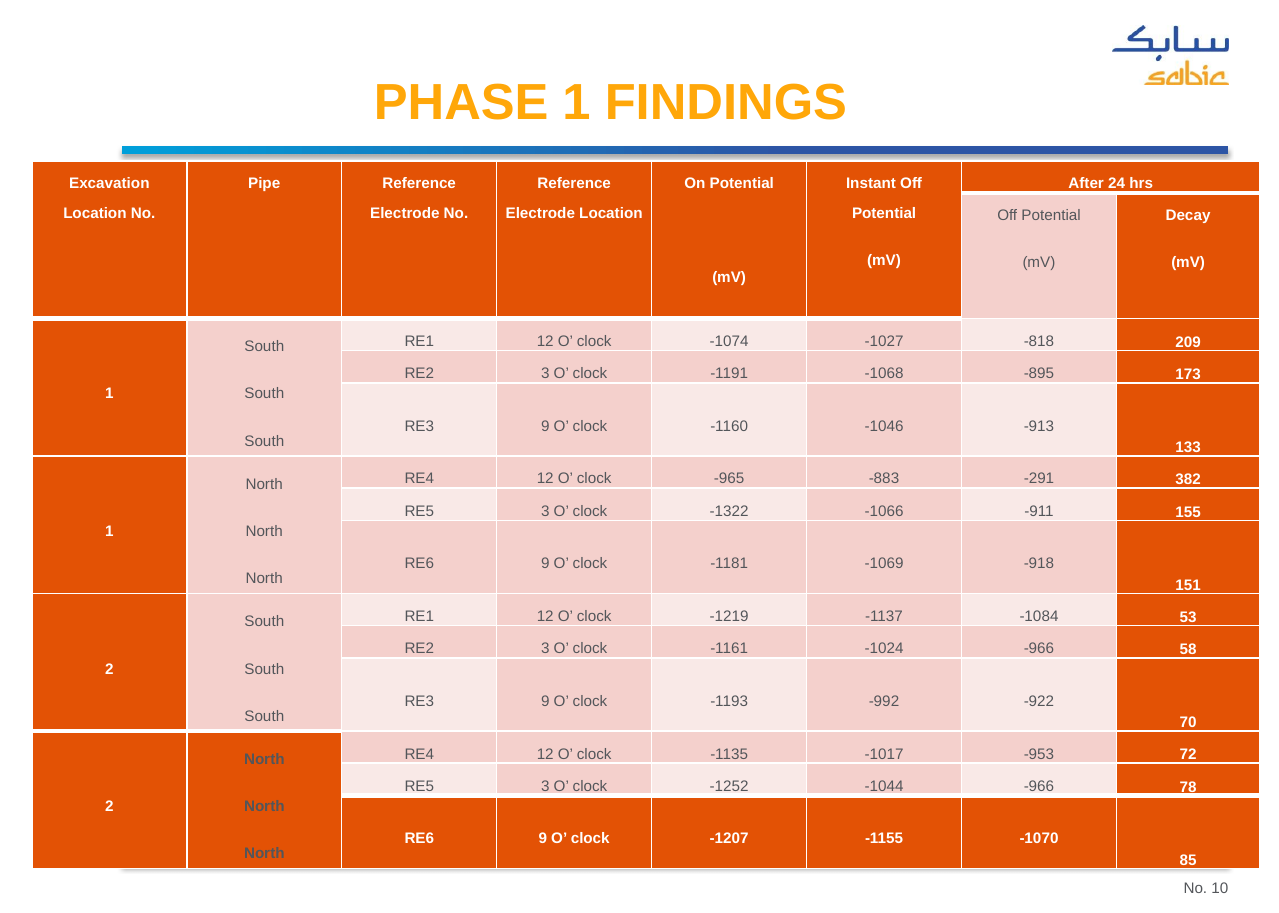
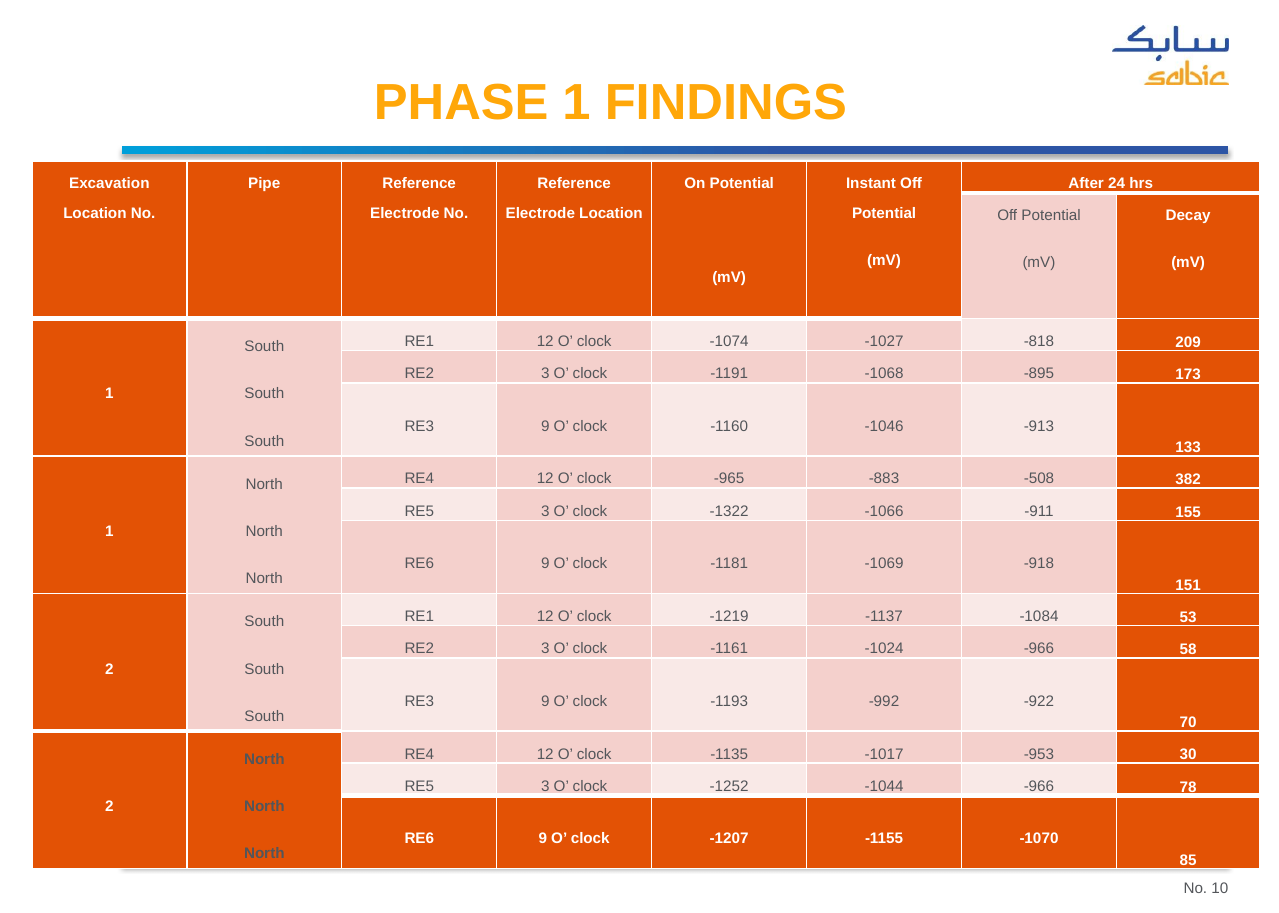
-291: -291 -> -508
72: 72 -> 30
